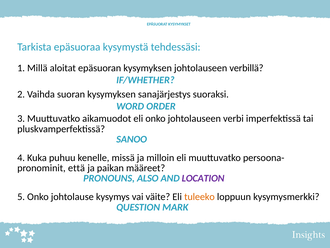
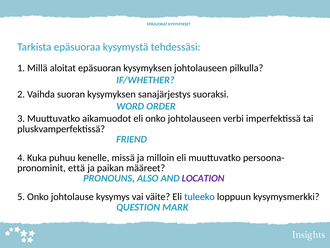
verbillä: verbillä -> pilkulla
SANOO: SANOO -> FRIEND
tuleeko colour: orange -> blue
